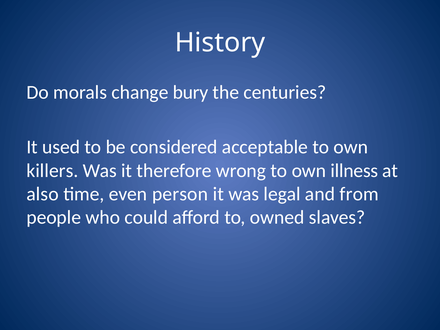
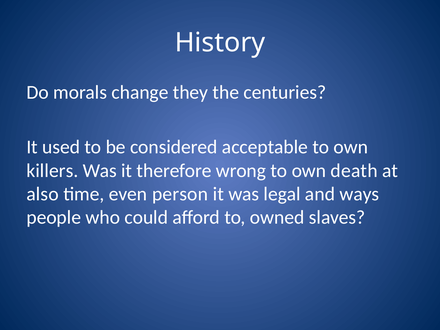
bury: bury -> they
illness: illness -> death
from: from -> ways
